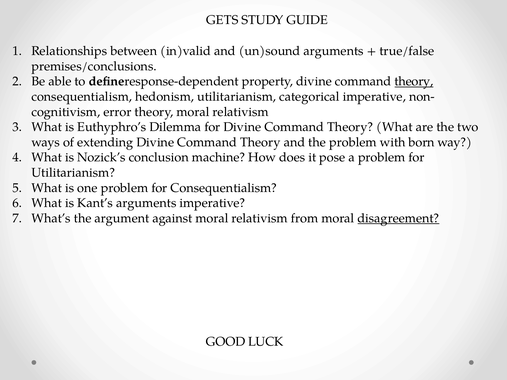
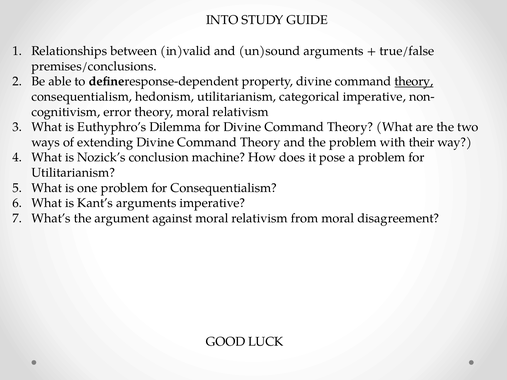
GETS: GETS -> INTO
born: born -> their
disagreement underline: present -> none
